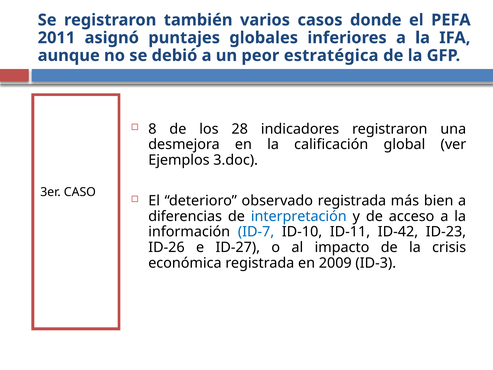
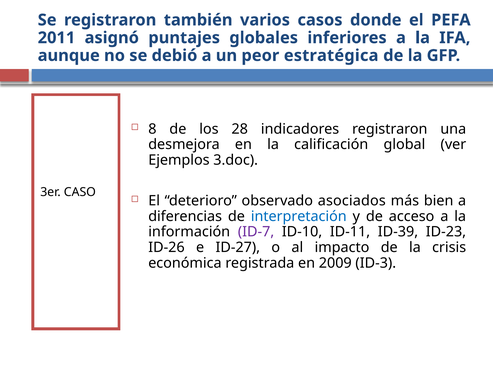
observado registrada: registrada -> asociados
ID-7 colour: blue -> purple
ID-42: ID-42 -> ID-39
